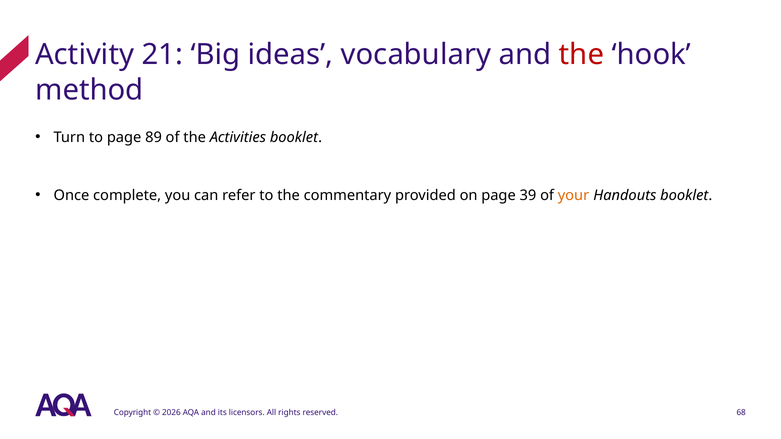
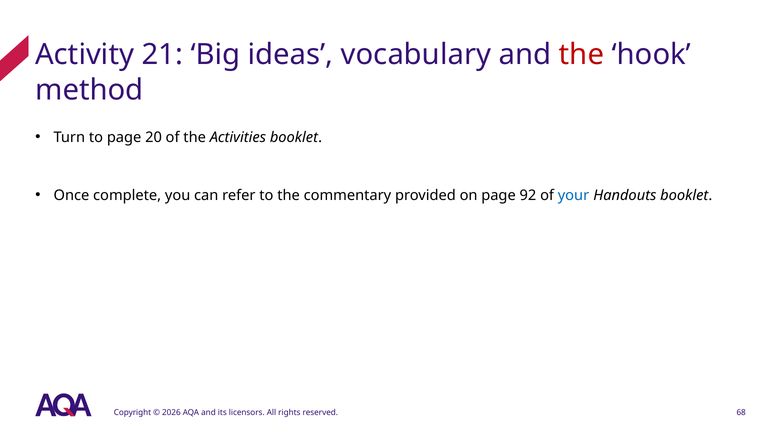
89: 89 -> 20
39: 39 -> 92
your colour: orange -> blue
